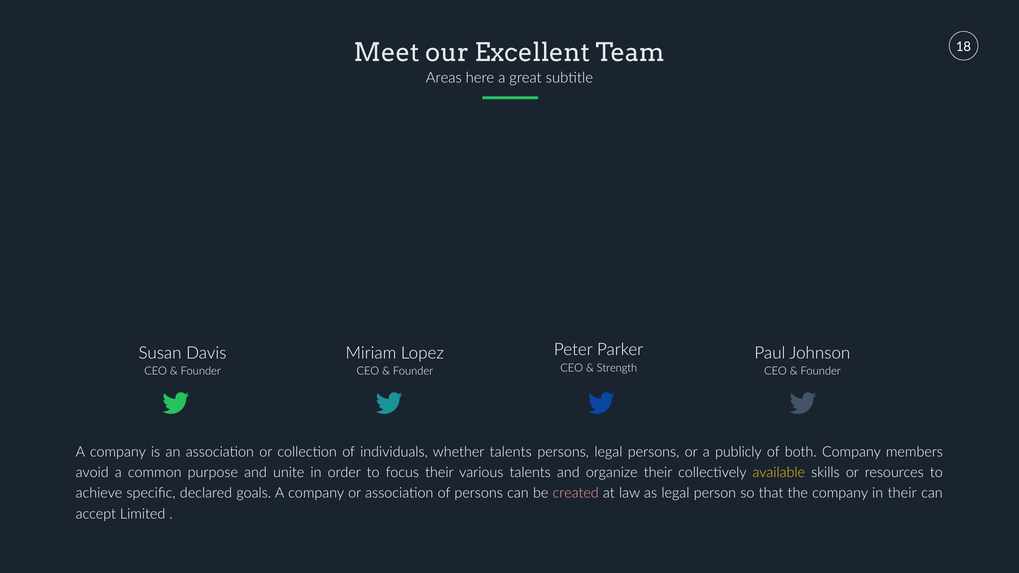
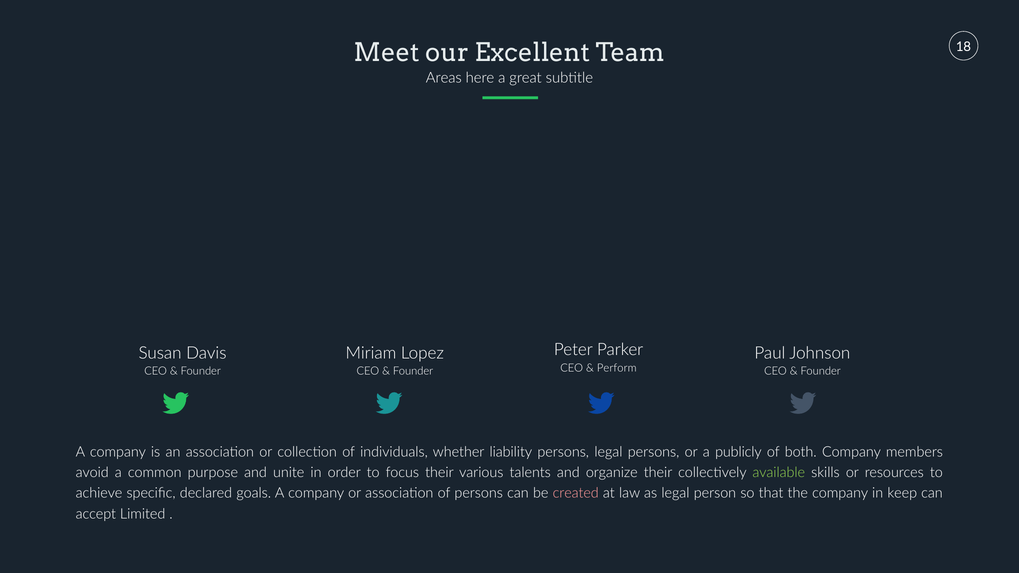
Strength: Strength -> Perform
whether talents: talents -> liability
available colour: yellow -> light green
in their: their -> keep
